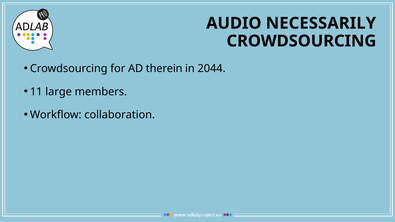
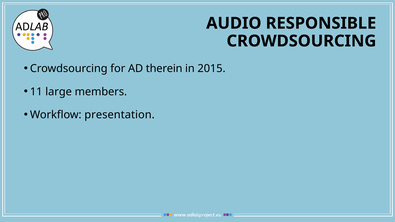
NECESSARILY: NECESSARILY -> RESPONSIBLE
2044: 2044 -> 2015
collaboration: collaboration -> presentation
